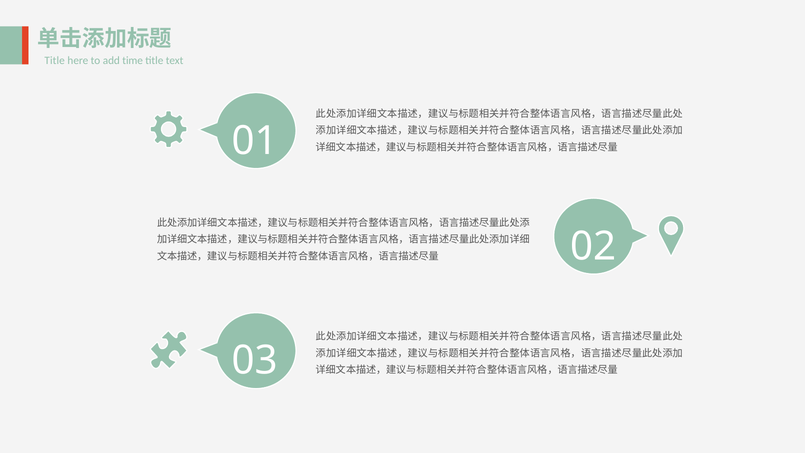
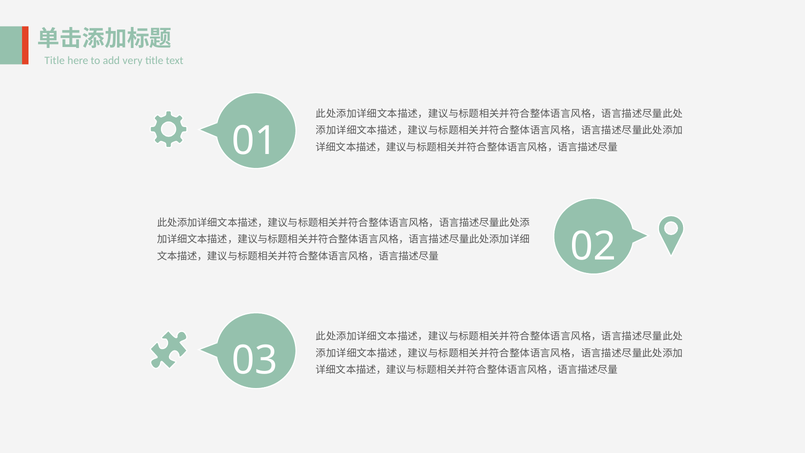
time: time -> very
